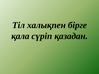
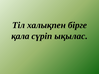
қазадан: қазадан -> ықылас
